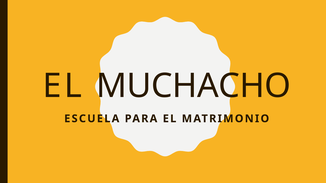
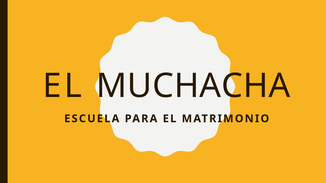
MUCHACHO: MUCHACHO -> MUCHACHA
